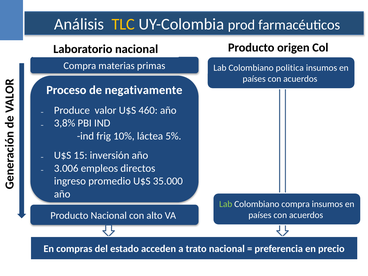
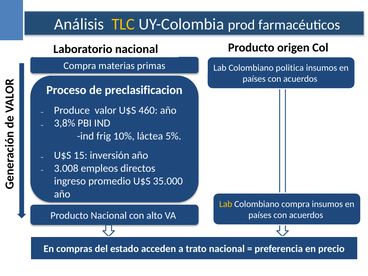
negativamente: negativamente -> preclasificacion
3.006: 3.006 -> 3.008
Lab at (226, 204) colour: light green -> yellow
